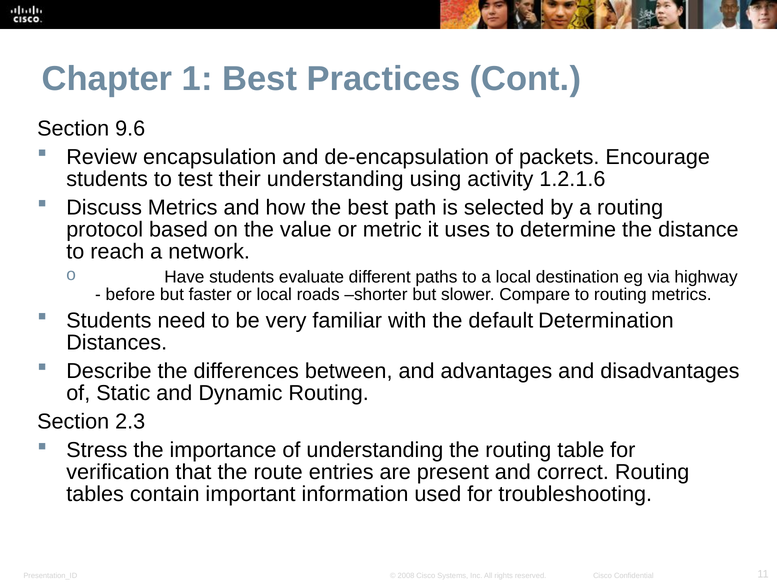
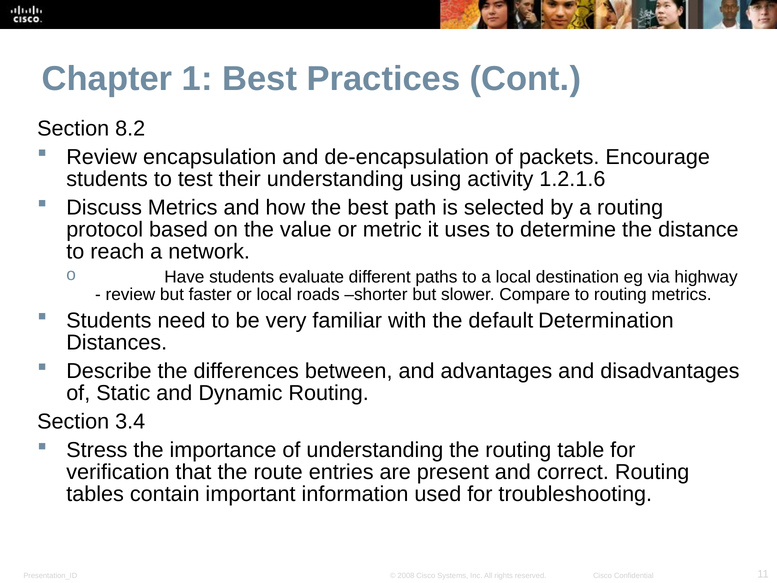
9.6: 9.6 -> 8.2
before at (130, 294): before -> review
2.3: 2.3 -> 3.4
